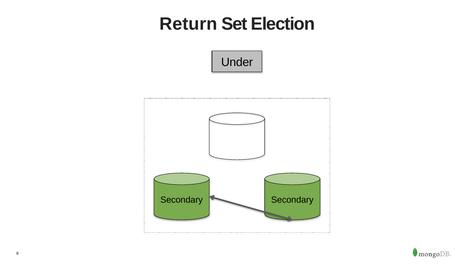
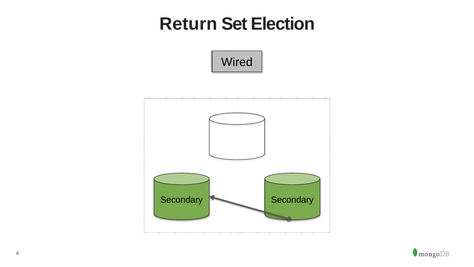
Under: Under -> Wired
